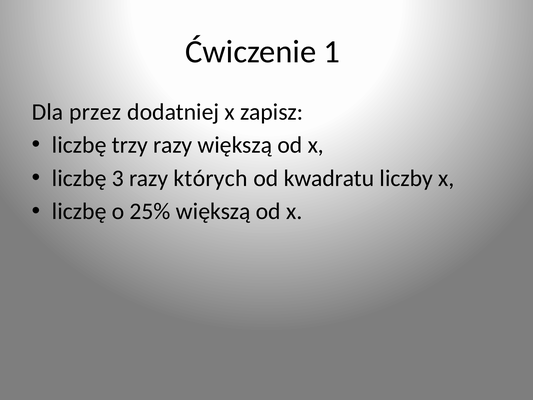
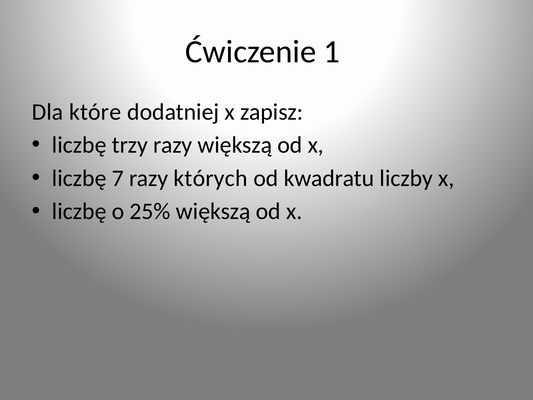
przez: przez -> które
3: 3 -> 7
